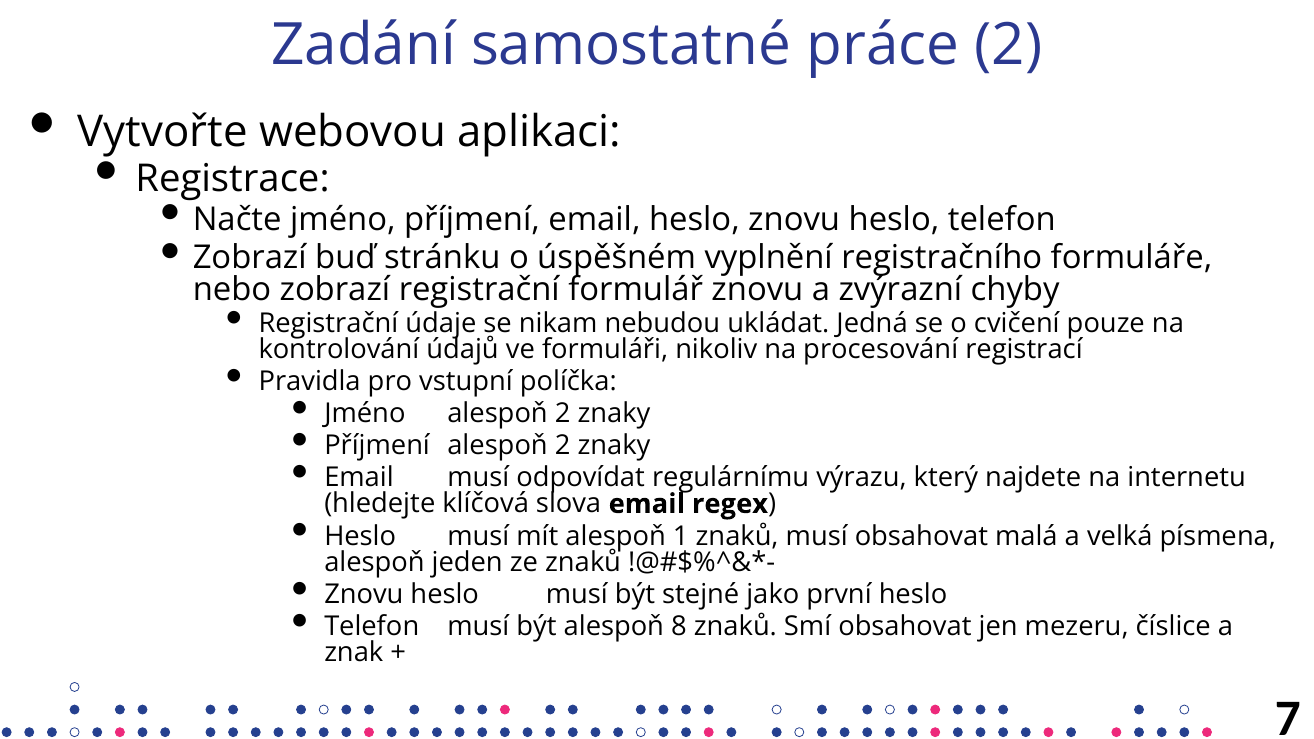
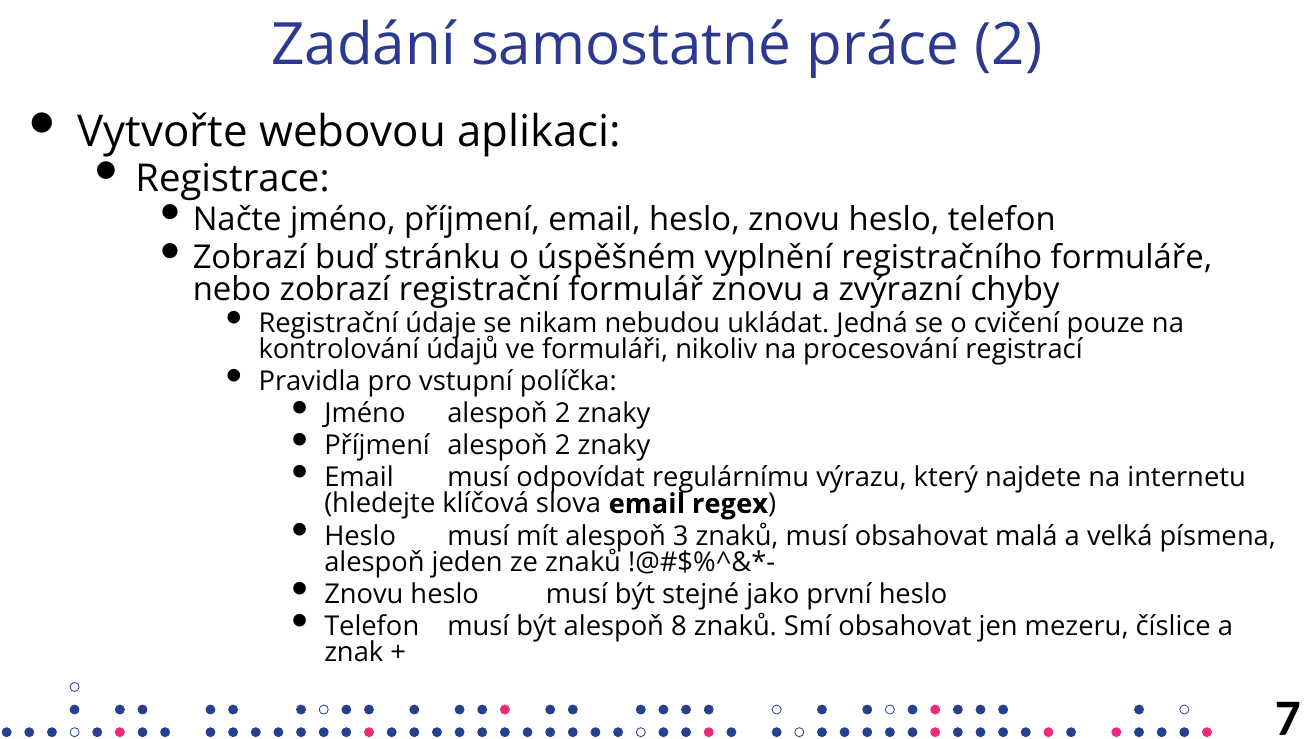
1: 1 -> 3
